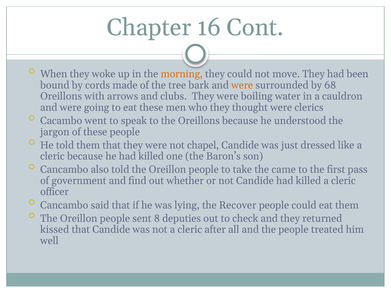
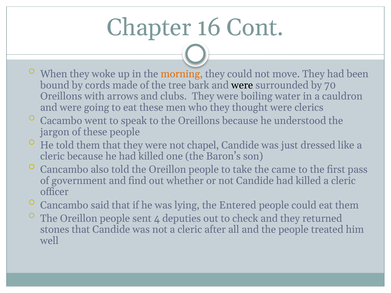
were at (242, 85) colour: orange -> black
68: 68 -> 70
Recover: Recover -> Entered
8: 8 -> 4
kissed: kissed -> stones
